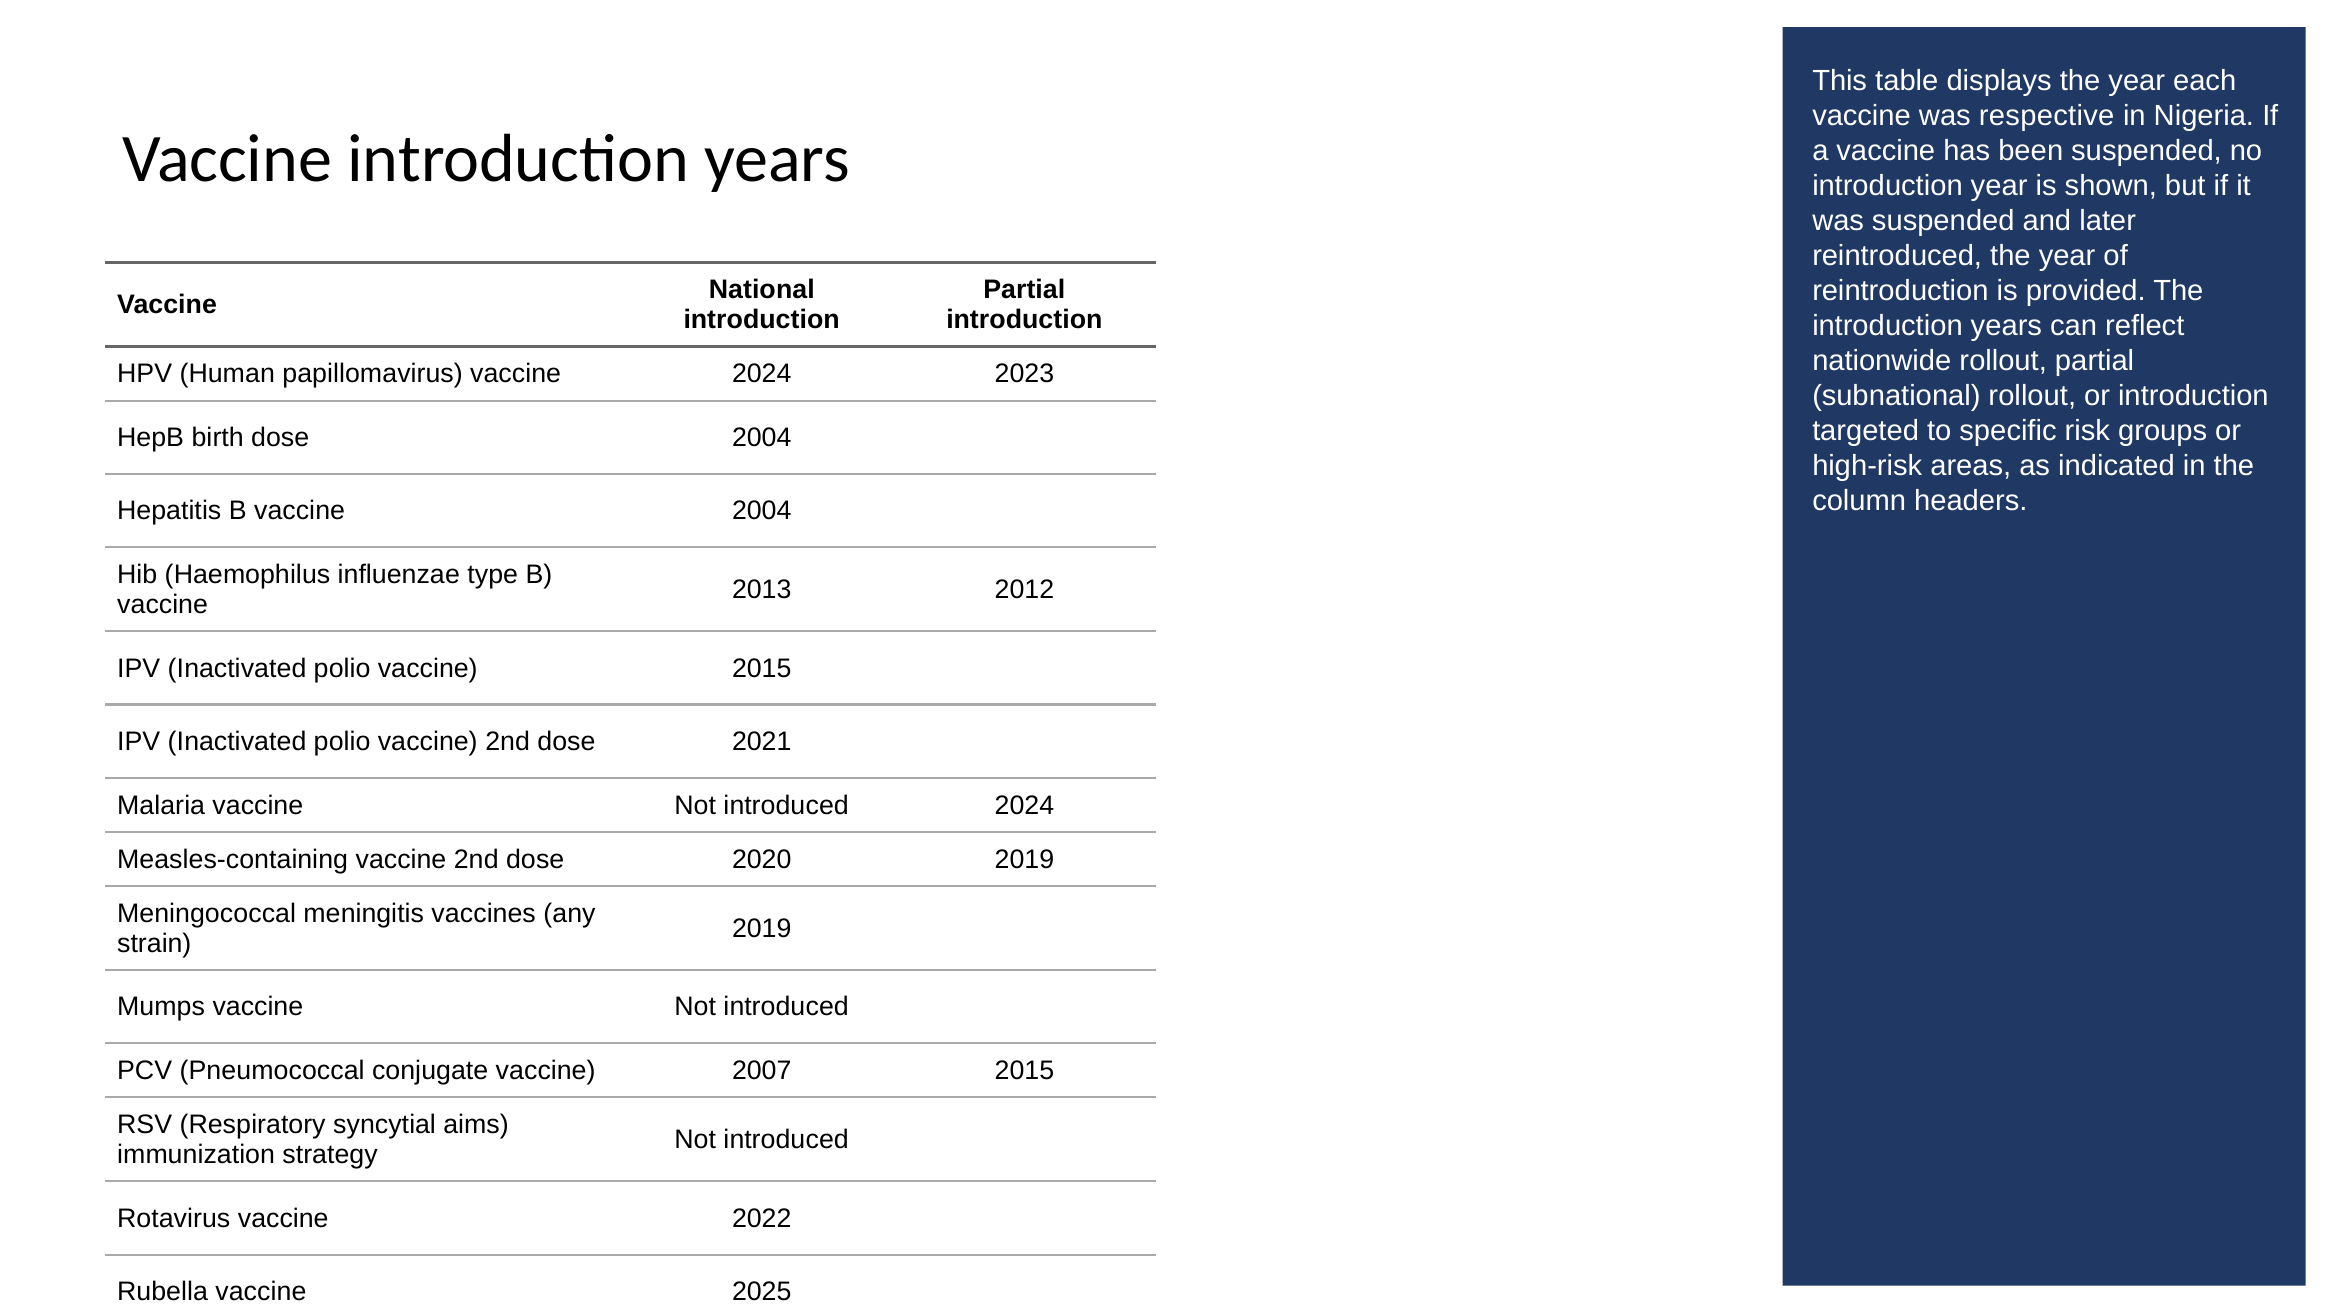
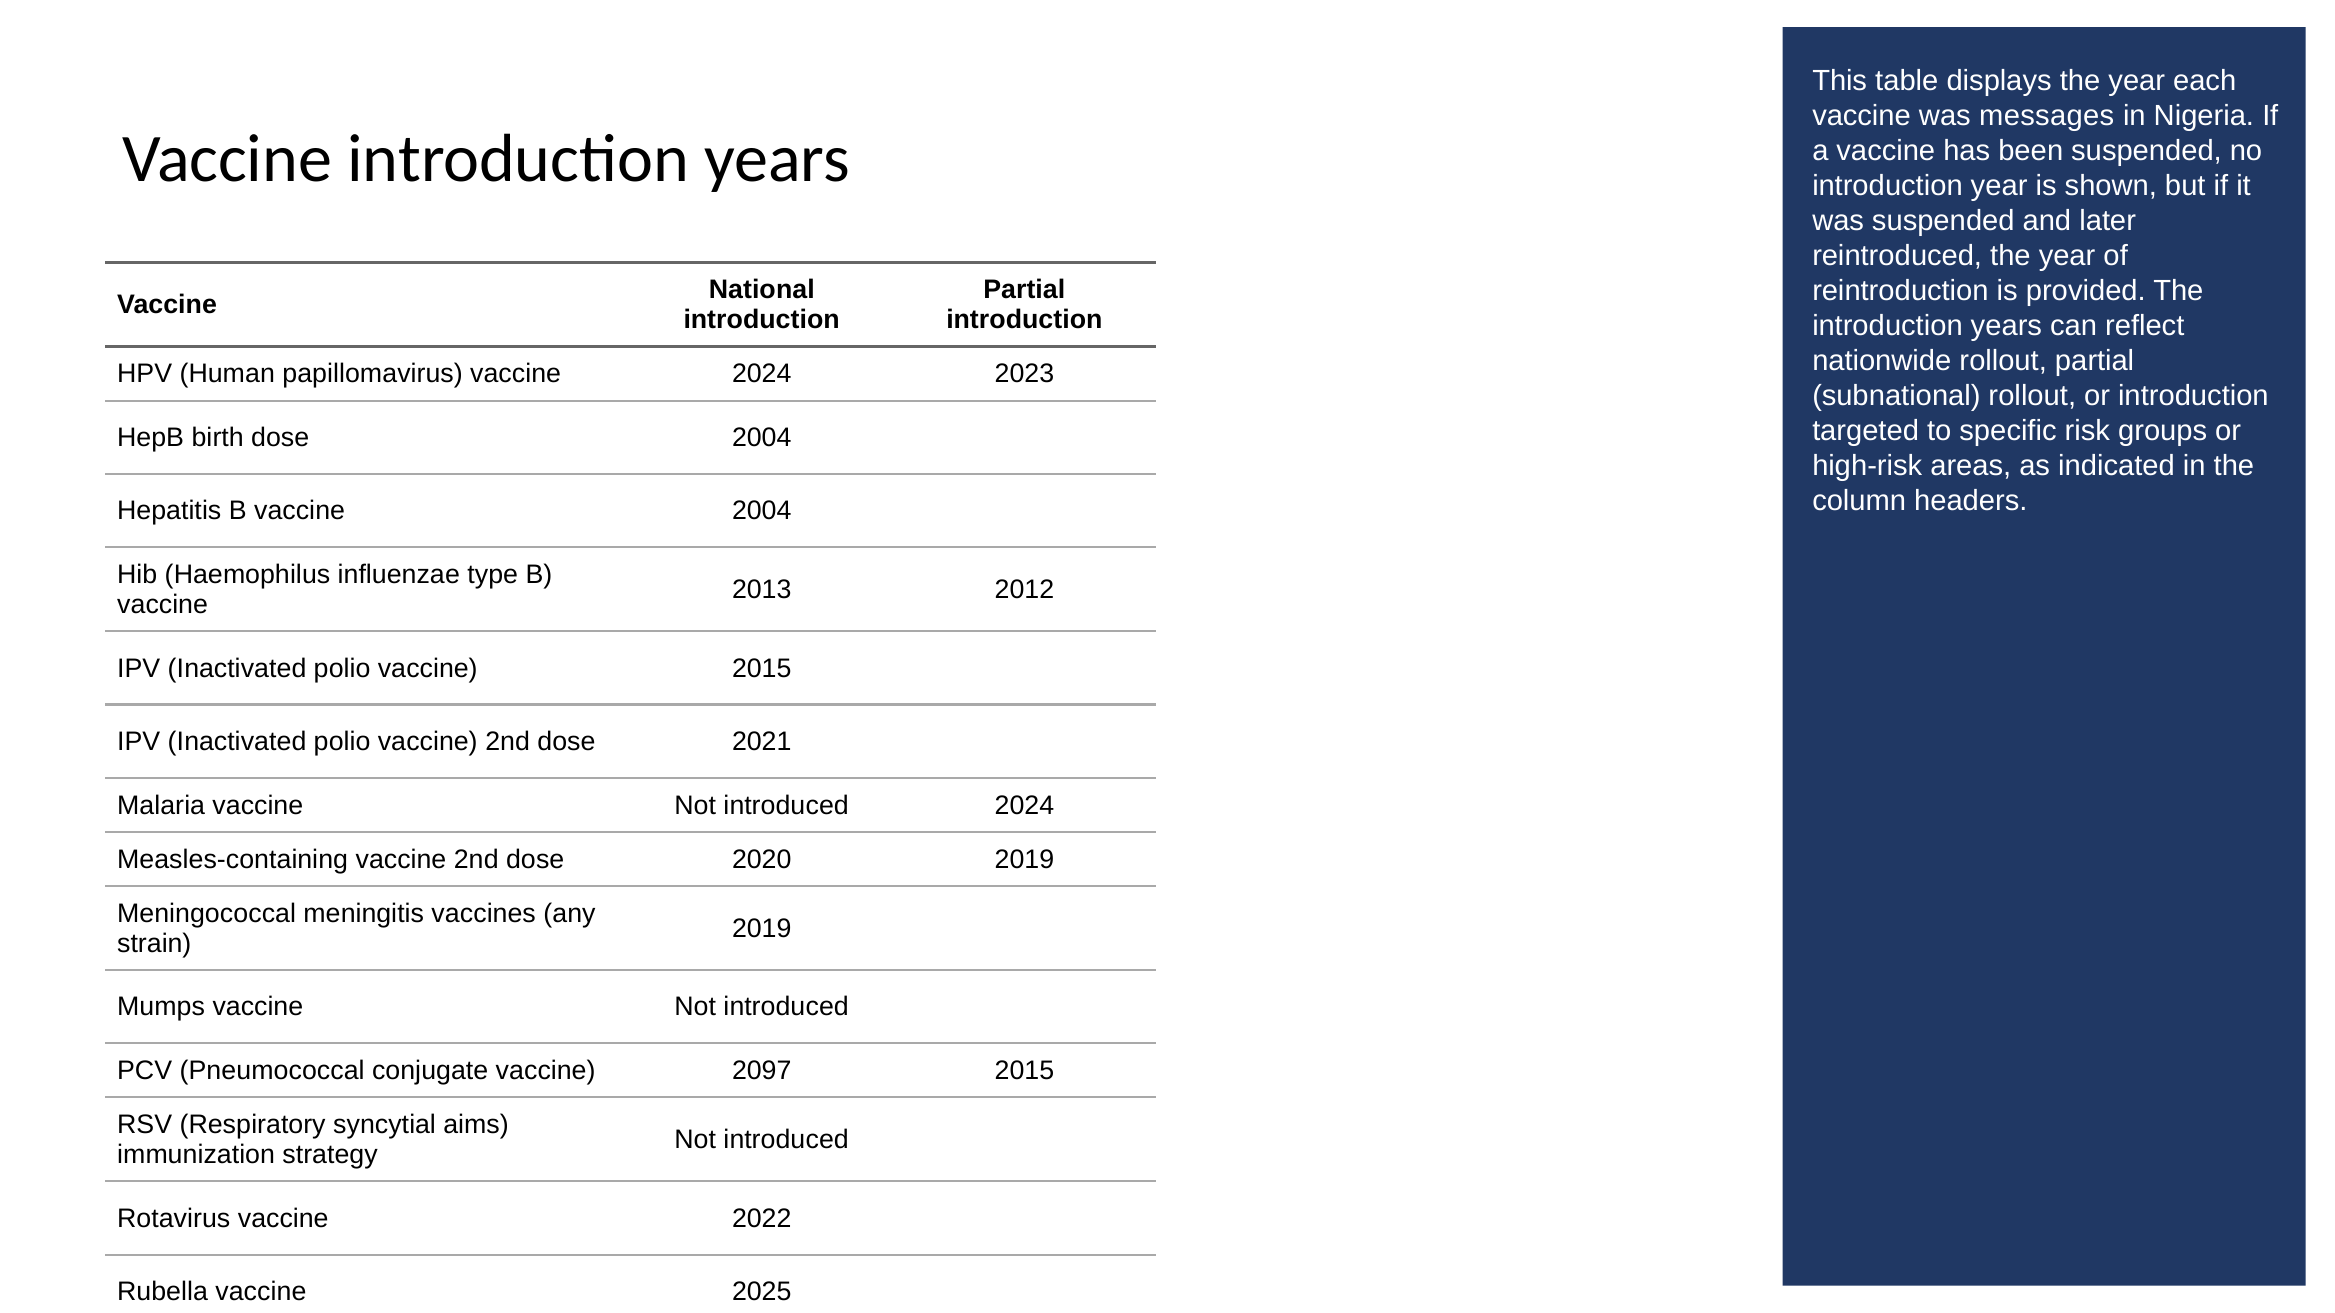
respective: respective -> messages
2007: 2007 -> 2097
